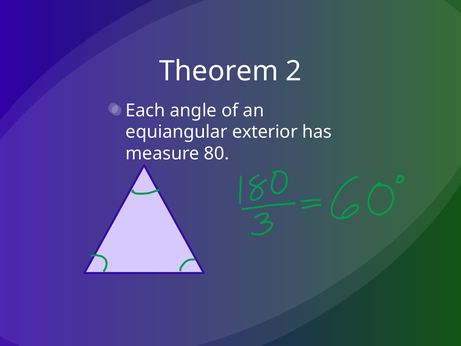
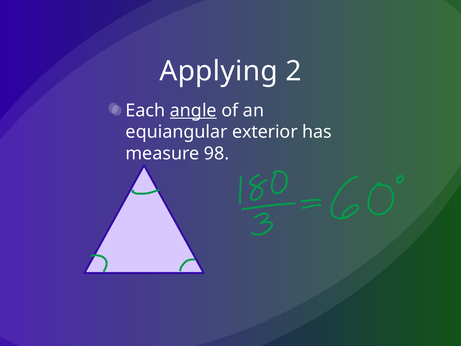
Theorem: Theorem -> Applying
angle underline: none -> present
80: 80 -> 98
